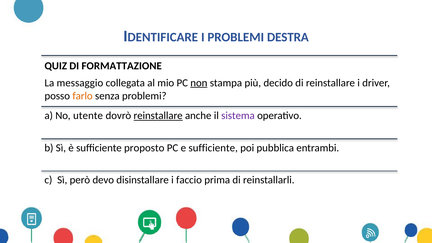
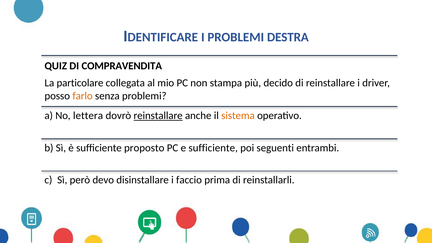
FORMATTAZIONE: FORMATTAZIONE -> COMPRAVENDITA
messaggio: messaggio -> particolare
non underline: present -> none
utente: utente -> lettera
sistema colour: purple -> orange
pubblica: pubblica -> seguenti
